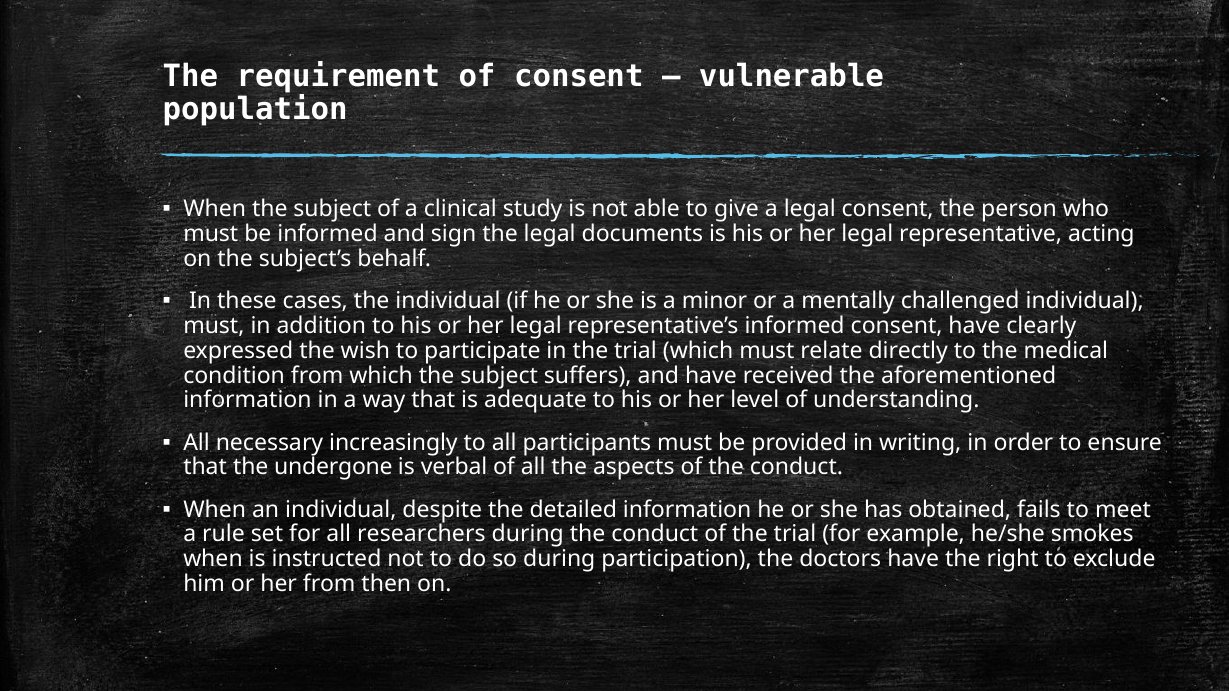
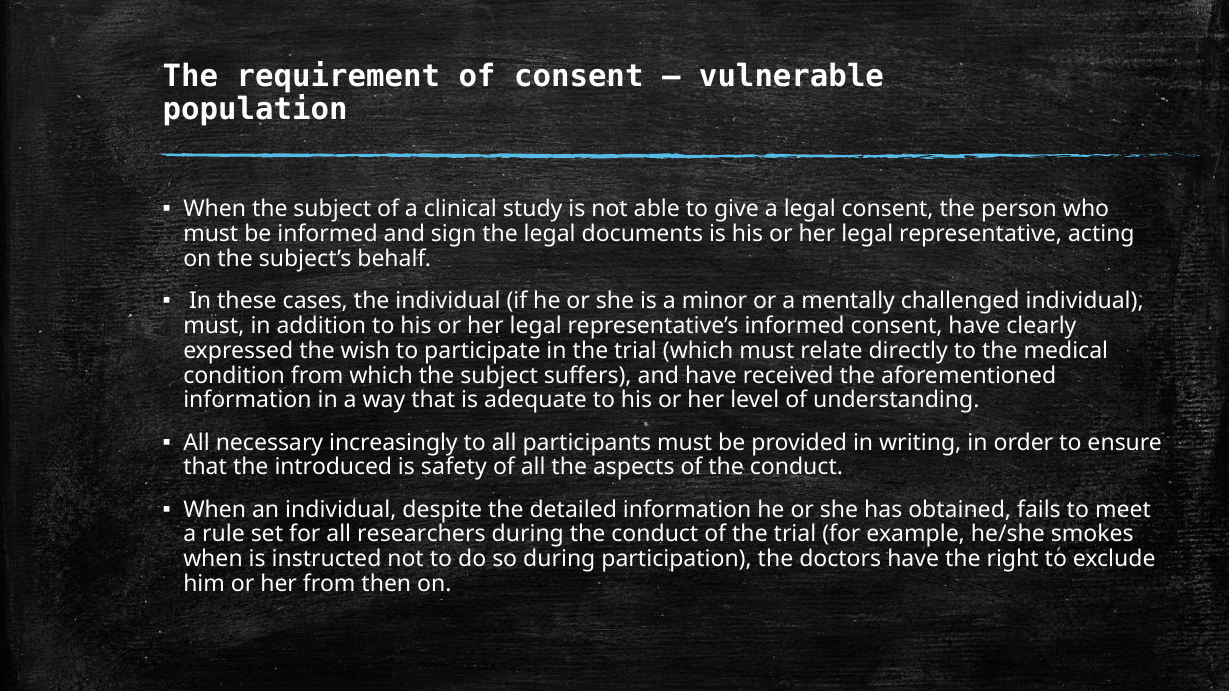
undergone: undergone -> introduced
verbal: verbal -> safety
